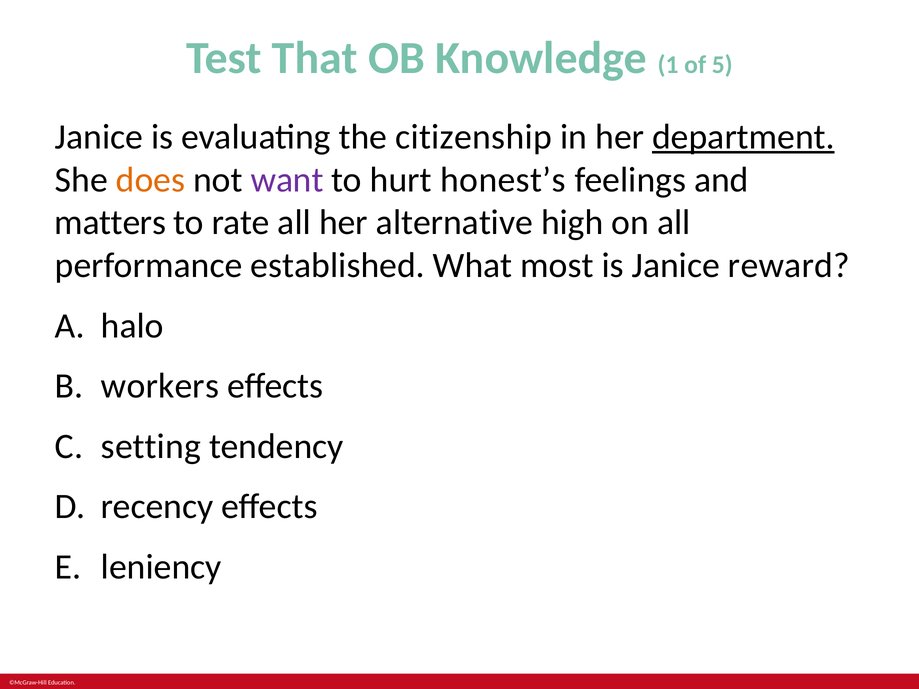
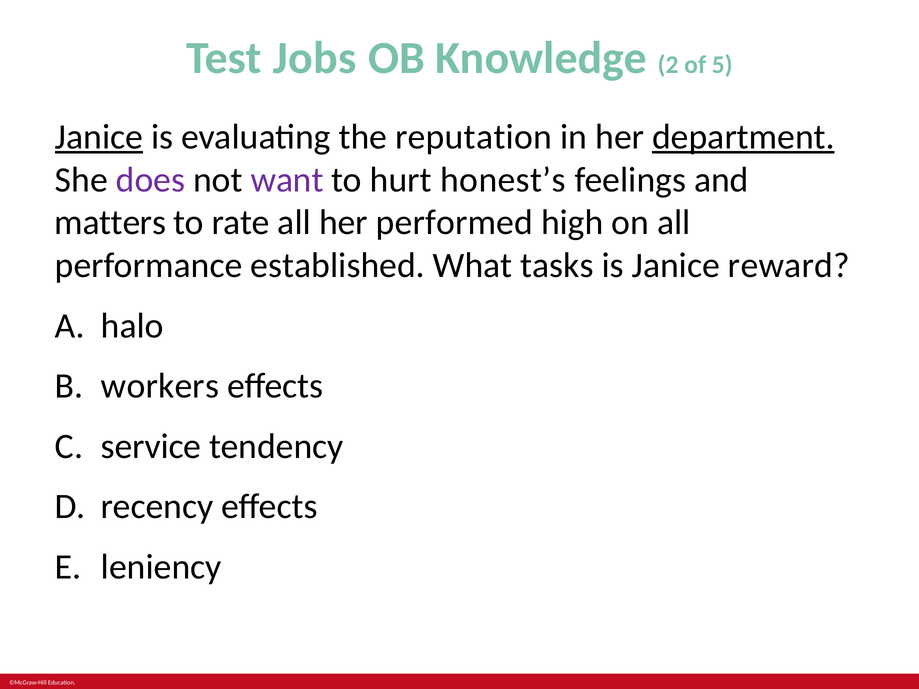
That: That -> Jobs
1: 1 -> 2
Janice at (99, 137) underline: none -> present
citizenship: citizenship -> reputation
does colour: orange -> purple
alternative: alternative -> performed
most: most -> tasks
setting: setting -> service
